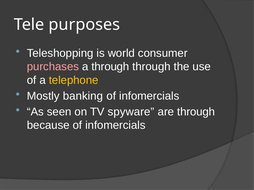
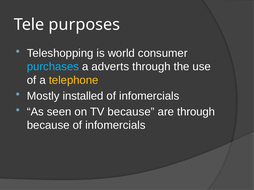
purchases colour: pink -> light blue
a through: through -> adverts
banking: banking -> installed
TV spyware: spyware -> because
